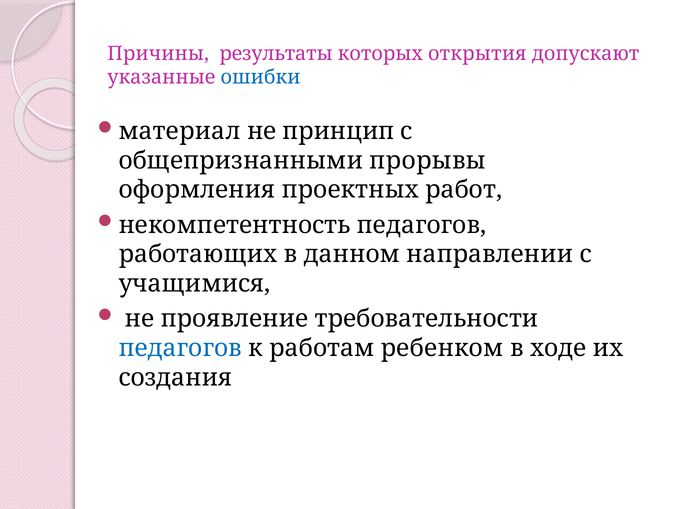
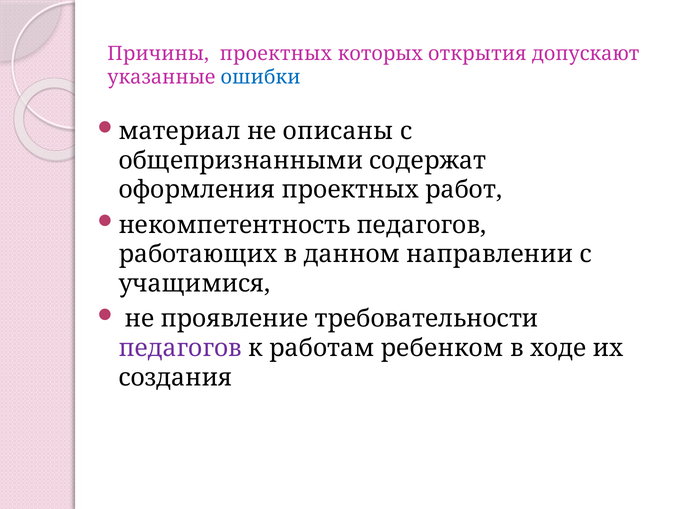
Причины результаты: результаты -> проектных
принцип: принцип -> описаны
прорывы: прорывы -> содержат
педагогов at (180, 348) colour: blue -> purple
